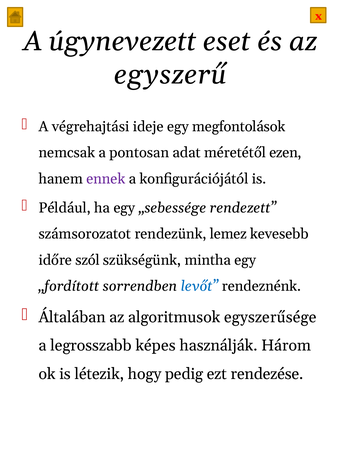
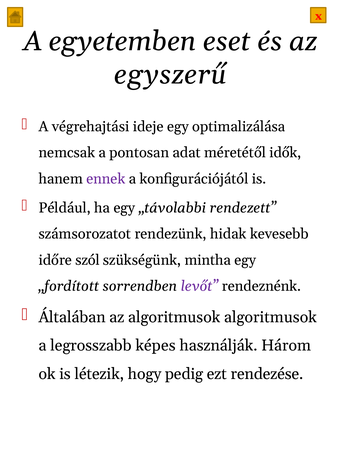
úgynevezett: úgynevezett -> egyetemben
megfontolások: megfontolások -> optimalizálása
ezen: ezen -> idők
„sebessége: „sebessége -> „távolabbi
lemez: lemez -> hidak
levőt colour: blue -> purple
algoritmusok egyszerűsége: egyszerűsége -> algoritmusok
